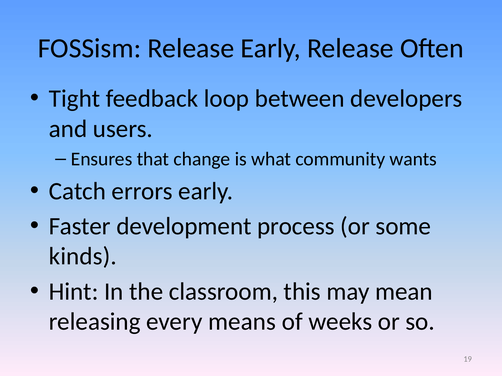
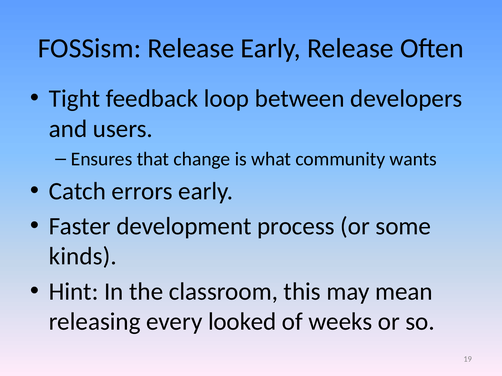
means: means -> looked
